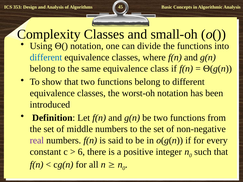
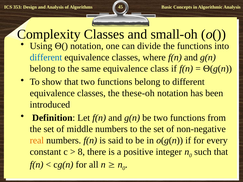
worst-oh: worst-oh -> these-oh
real colour: purple -> orange
6: 6 -> 8
